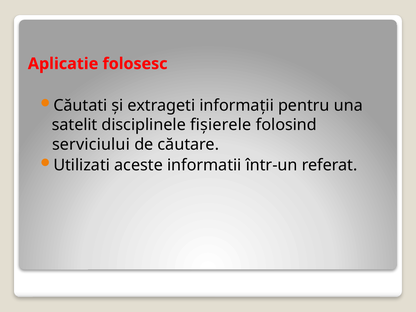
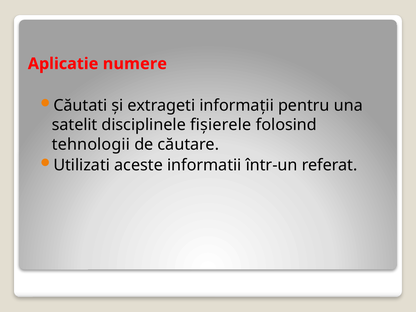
folosesc: folosesc -> numere
serviciului: serviciului -> tehnologii
